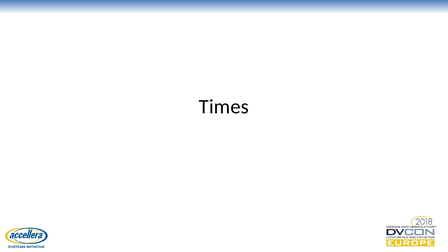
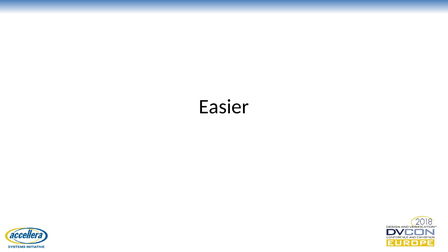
Times: Times -> Easier
